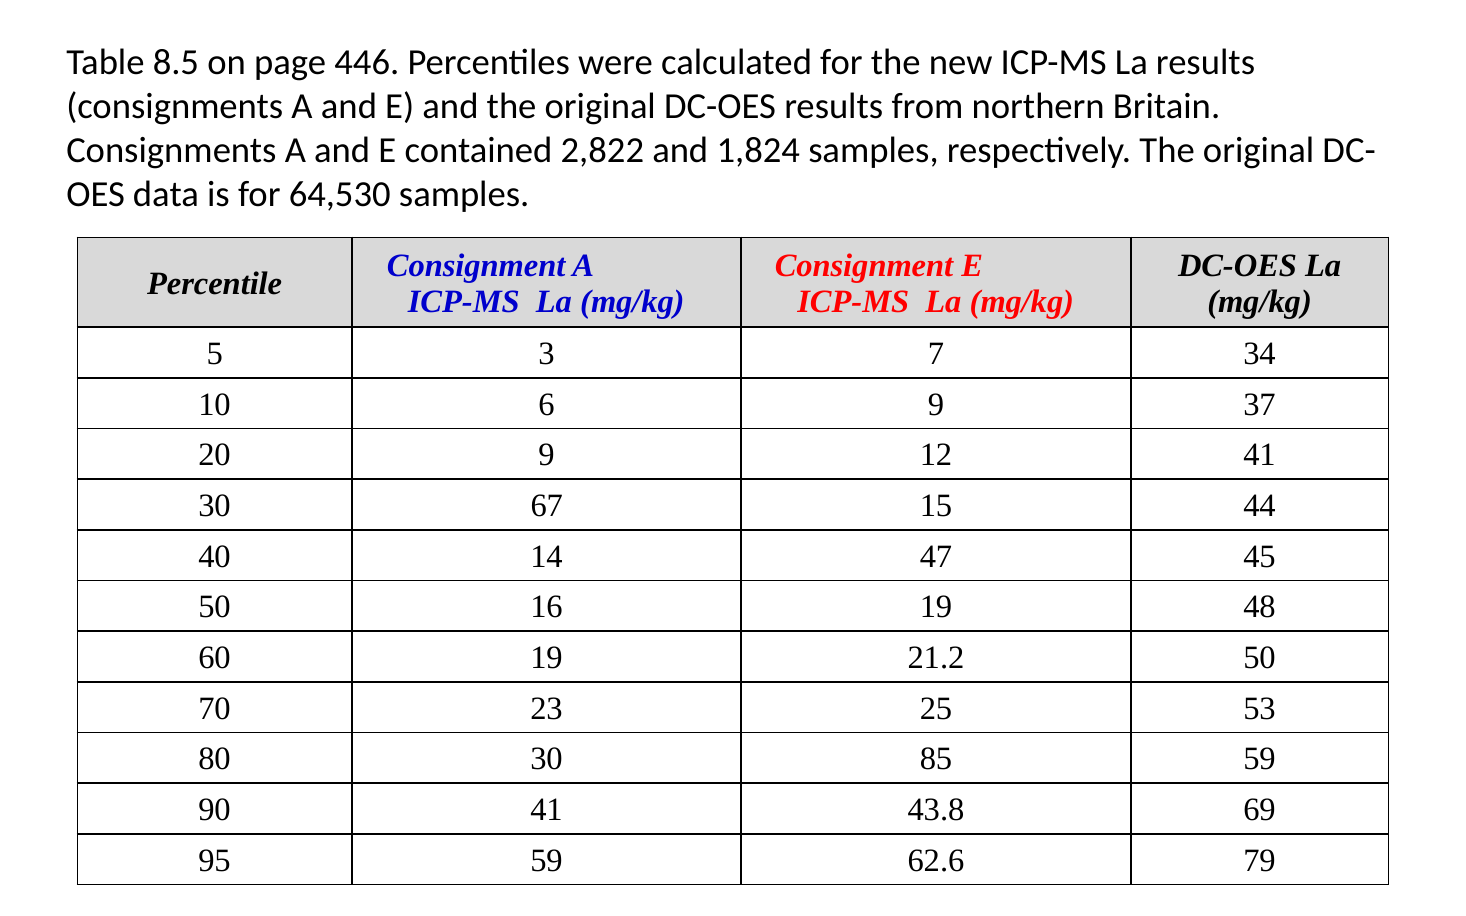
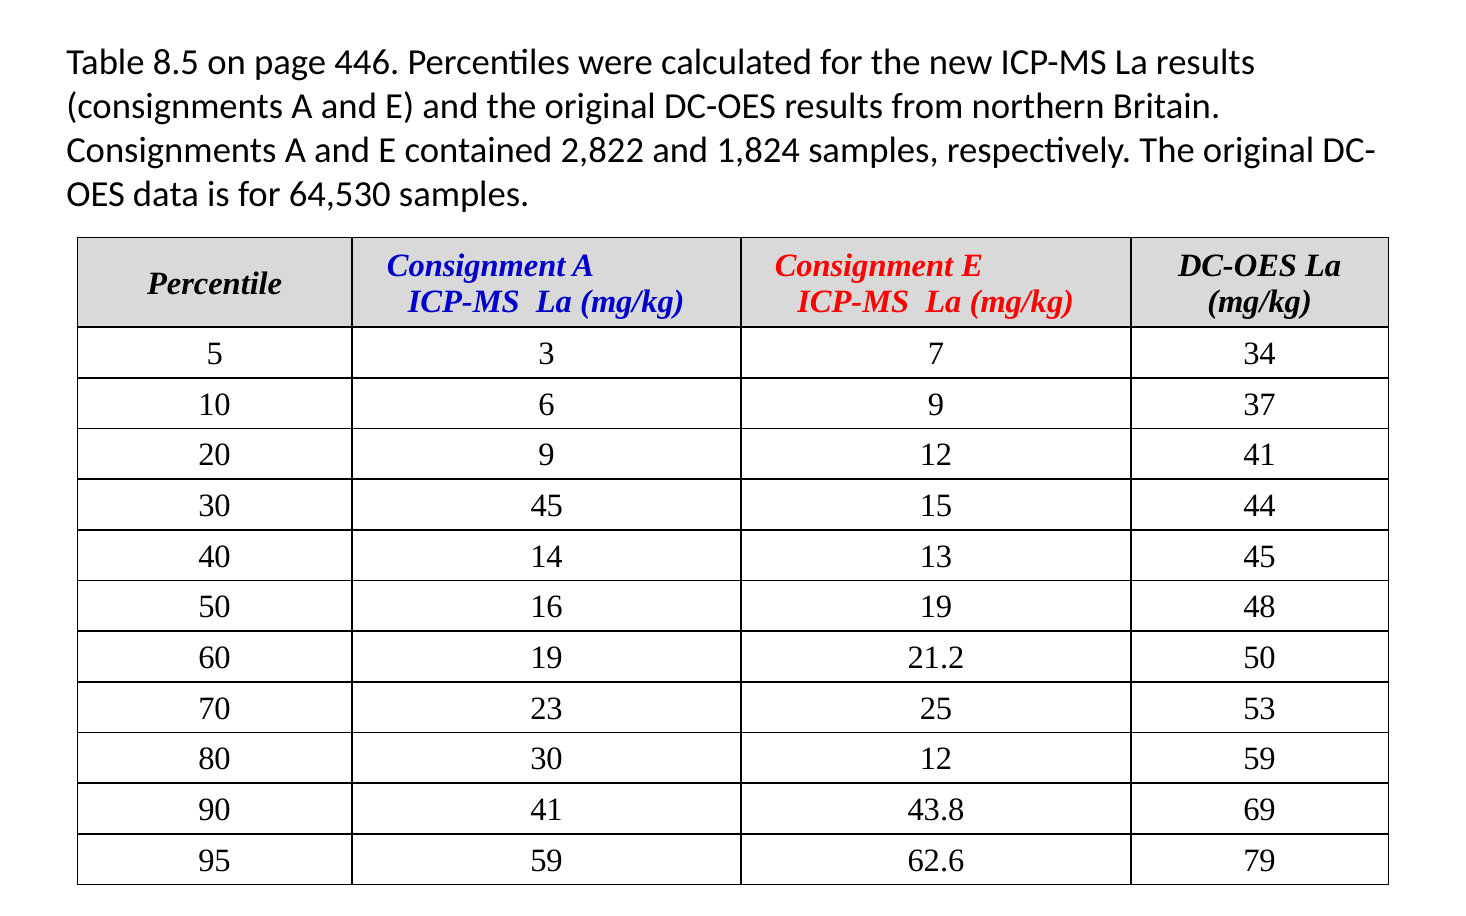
30 67: 67 -> 45
47: 47 -> 13
30 85: 85 -> 12
